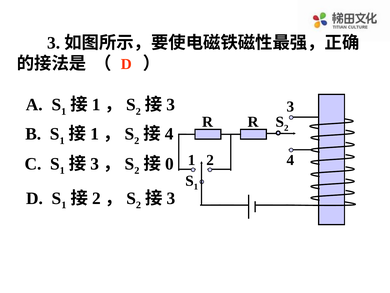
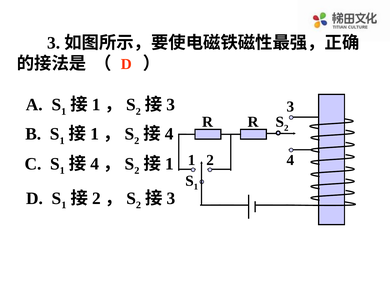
3 at (95, 164): 3 -> 4
0 at (169, 164): 0 -> 1
